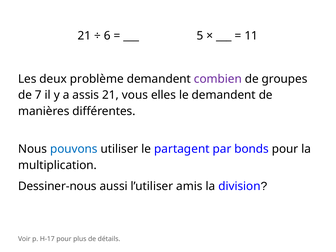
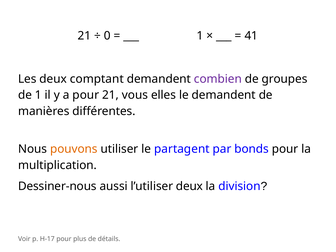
6: 6 -> 0
5 at (200, 36): 5 -> 1
11: 11 -> 41
problème: problème -> comptant
de 7: 7 -> 1
a assis: assis -> pour
pouvons colour: blue -> orange
l’utiliser amis: amis -> deux
